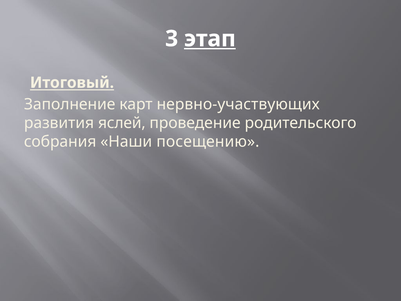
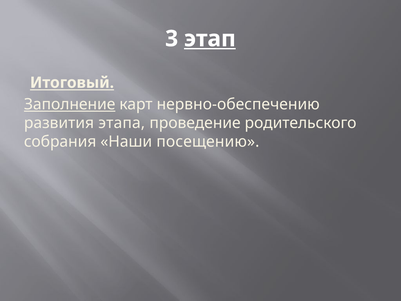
Заполнение underline: none -> present
нервно-участвующих: нервно-участвующих -> нервно-обеспечению
яслей: яслей -> этапа
